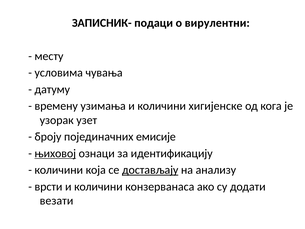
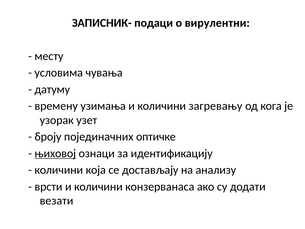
хигијенске: хигијенске -> загревању
емисије: емисије -> оптичке
достављају underline: present -> none
